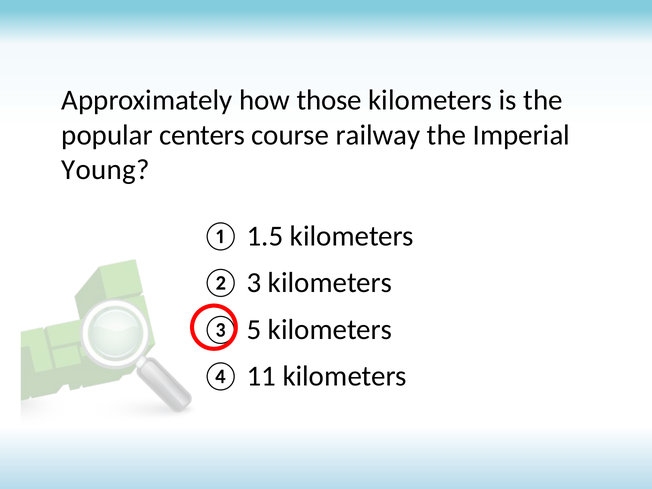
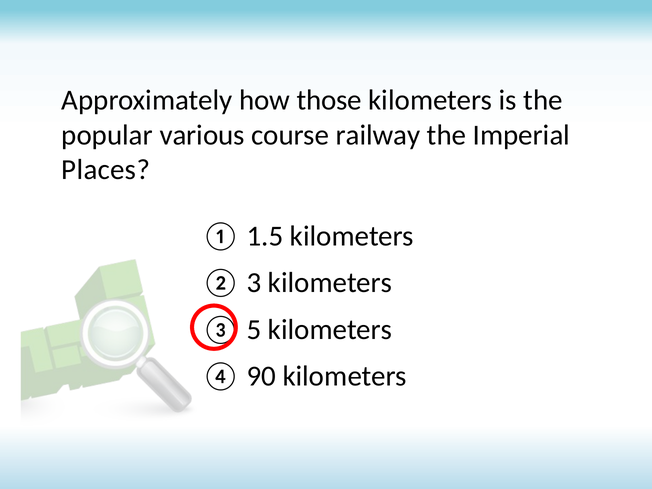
centers: centers -> various
Young: Young -> Places
11: 11 -> 90
